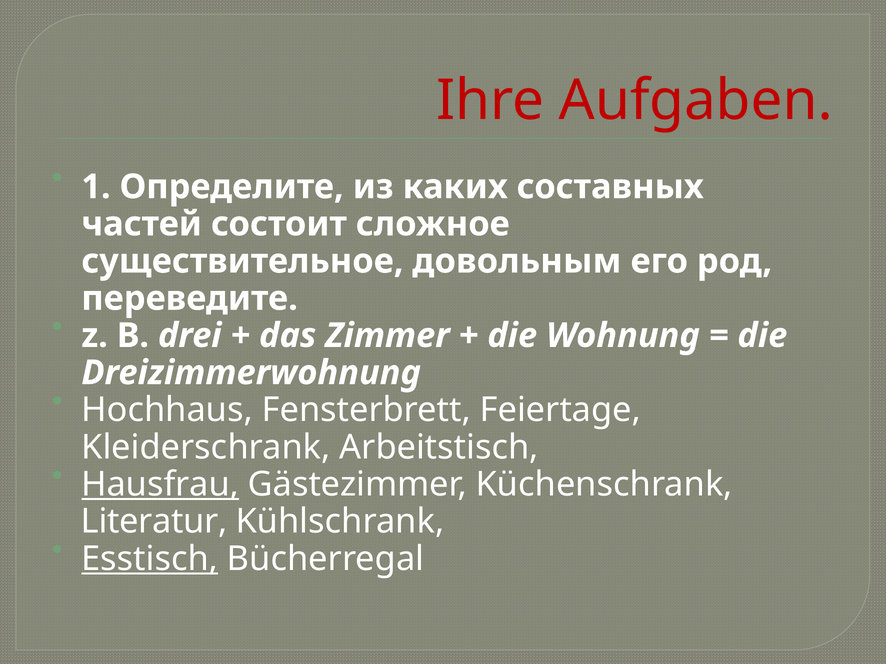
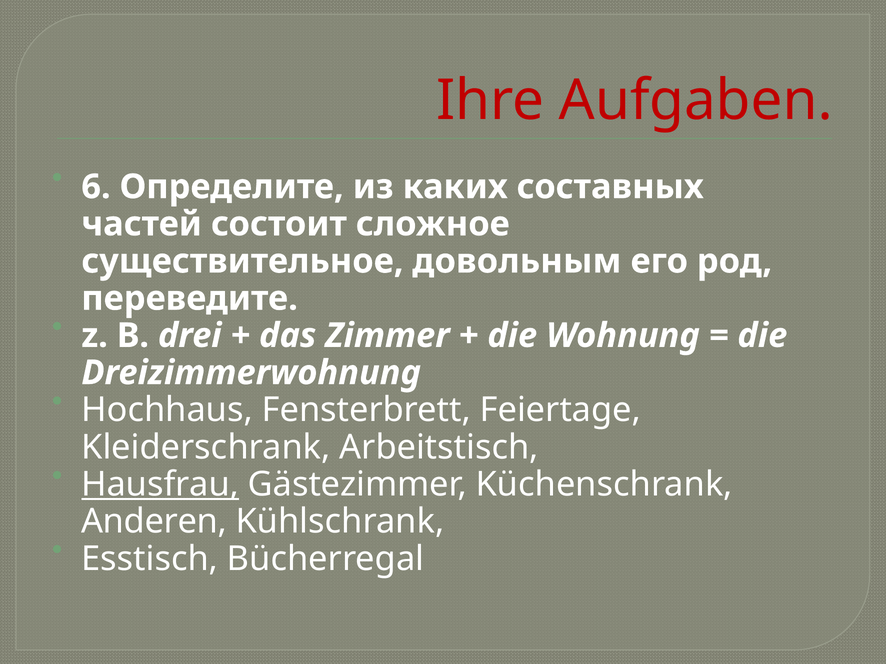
1: 1 -> 6
Literatur: Literatur -> Anderen
Esstisch underline: present -> none
